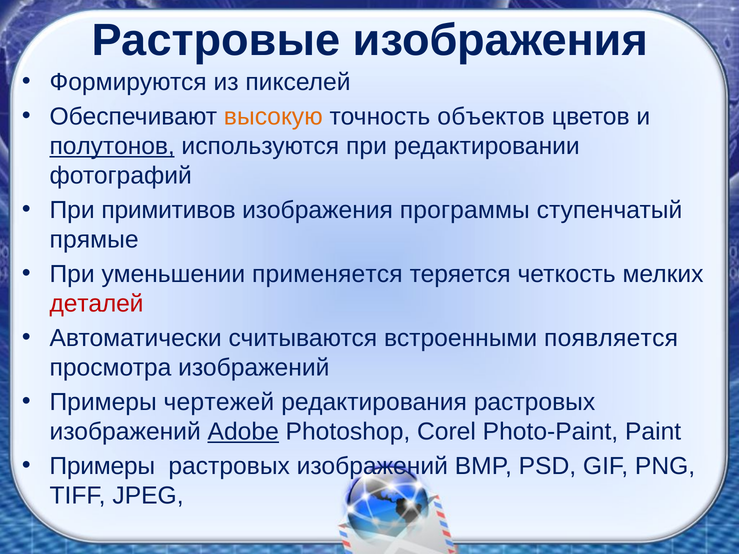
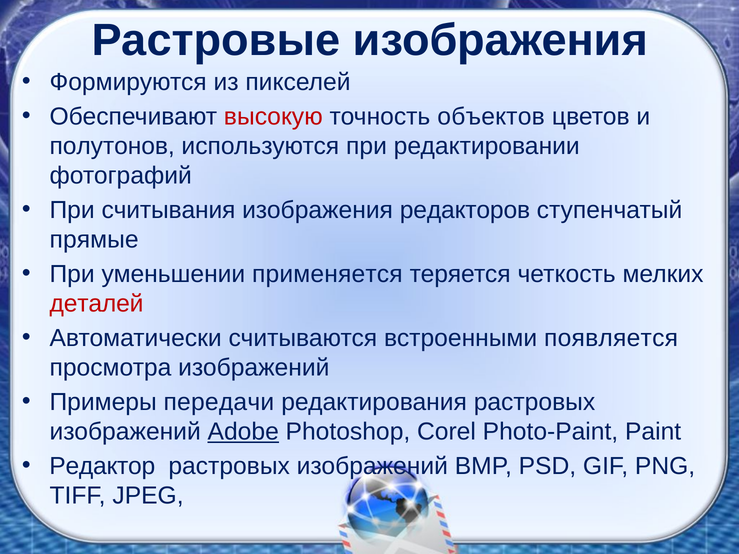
высокую colour: orange -> red
полутонов underline: present -> none
примитивов: примитивов -> считывания
программы: программы -> редакторов
чертежей: чертежей -> передачи
Примеры at (102, 466): Примеры -> Редактор
